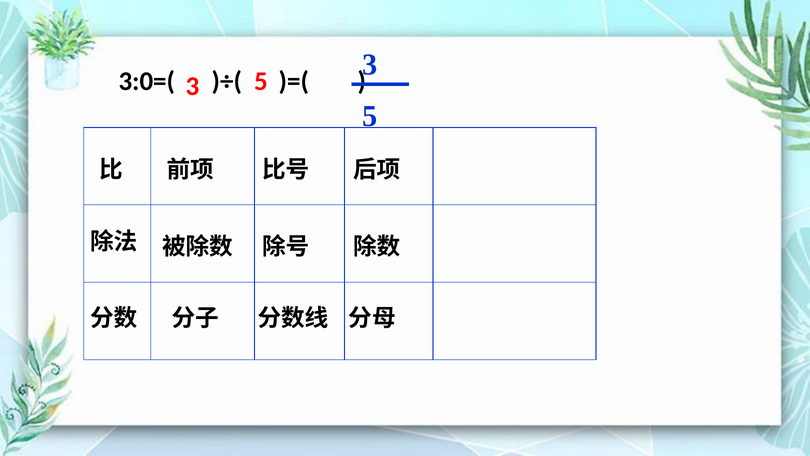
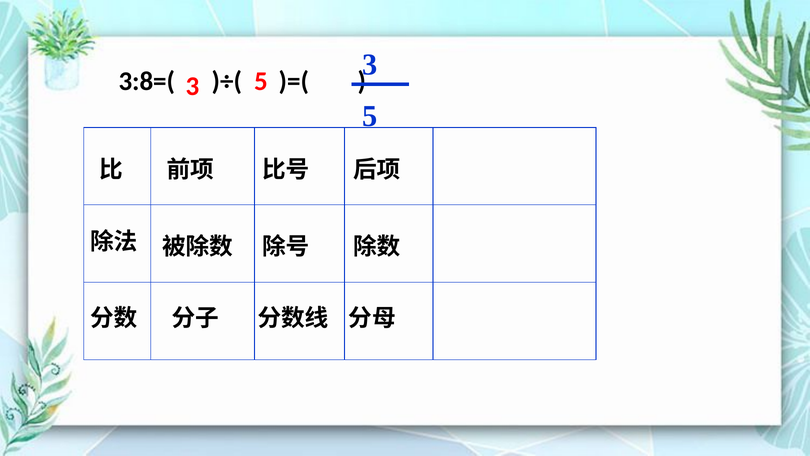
3:0=(: 3:0=( -> 3:8=(
